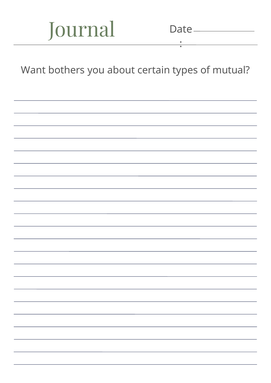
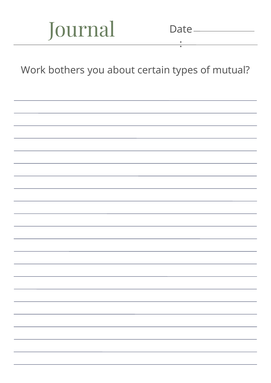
Want: Want -> Work
